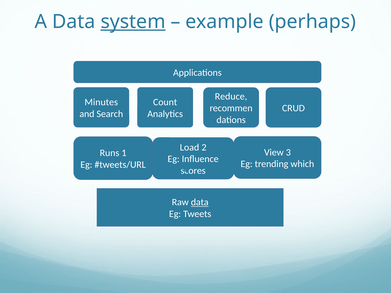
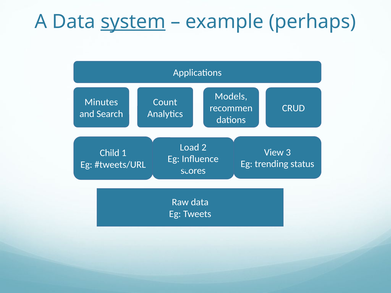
Reduce: Reduce -> Models
Runs: Runs -> Child
which: which -> status
data at (200, 202) underline: present -> none
